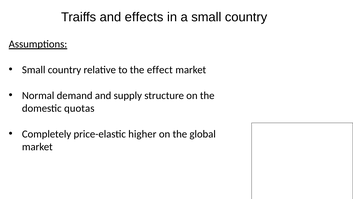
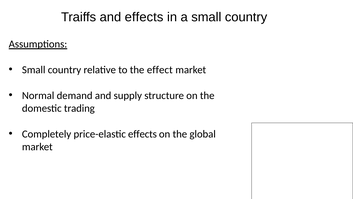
quotas: quotas -> trading
price-elastic higher: higher -> effects
